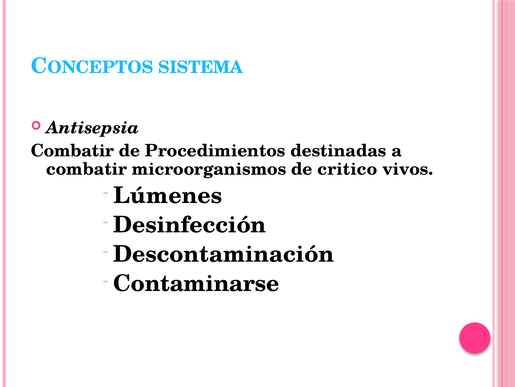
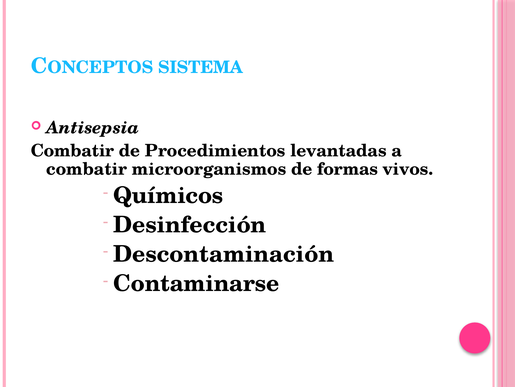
destinadas: destinadas -> levantadas
critico: critico -> formas
Lúmenes: Lúmenes -> Químicos
